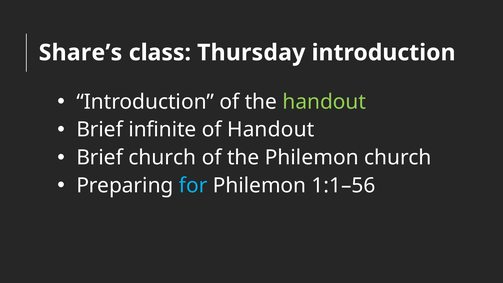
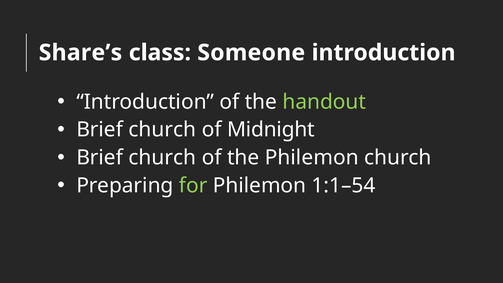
Thursday: Thursday -> Someone
infinite at (162, 130): infinite -> church
of Handout: Handout -> Midnight
for colour: light blue -> light green
1:1–56: 1:1–56 -> 1:1–54
